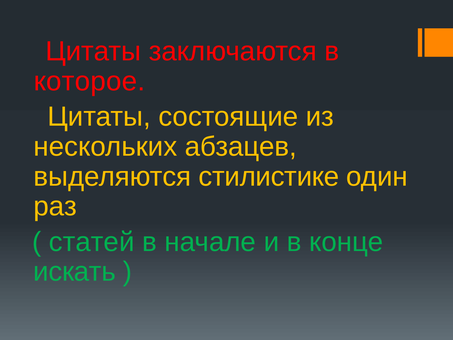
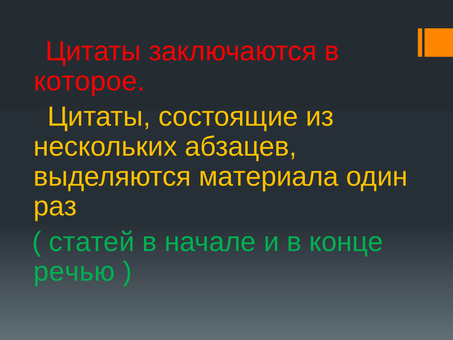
стилистике: стилистике -> материала
искать: искать -> речью
